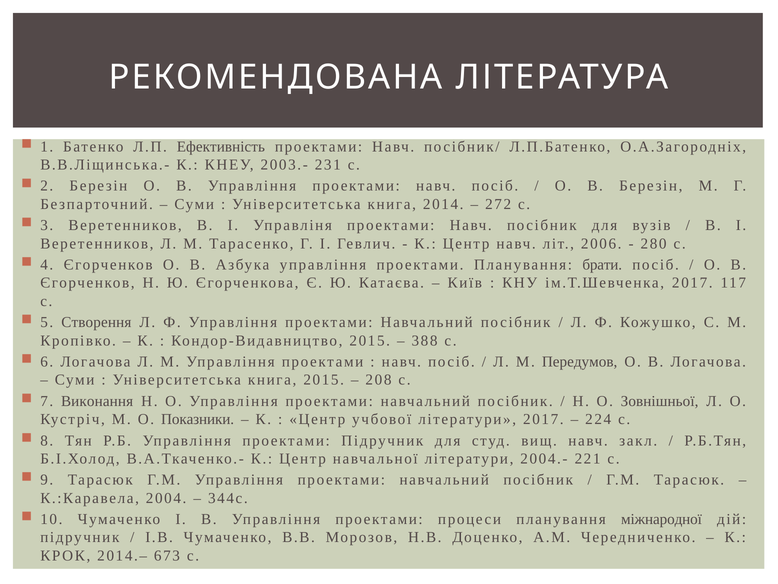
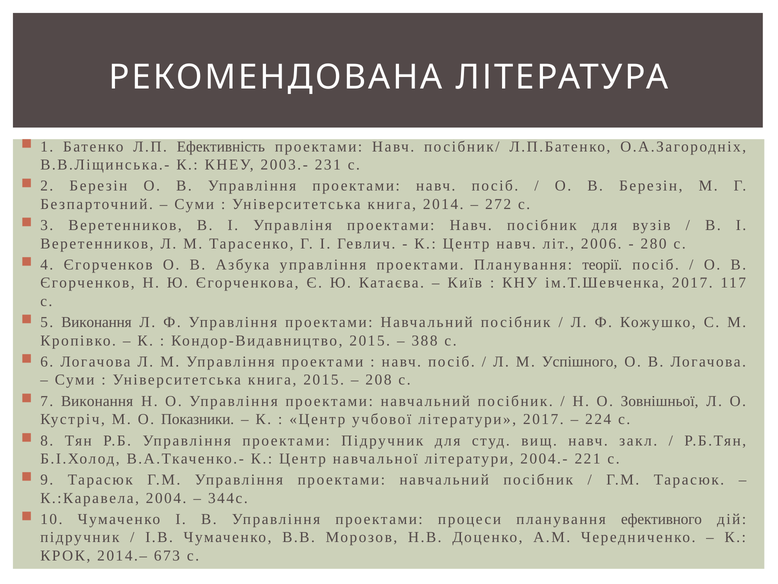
брати: брати -> теорії
5 Створення: Створення -> Виконання
Передумов: Передумов -> Успішного
міжнародної: міжнародної -> ефективного
